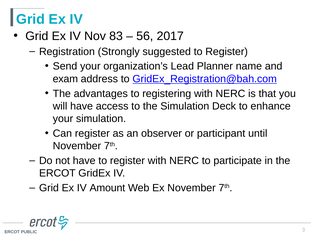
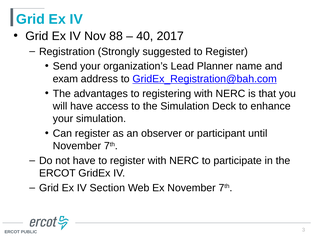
83: 83 -> 88
56: 56 -> 40
Amount: Amount -> Section
